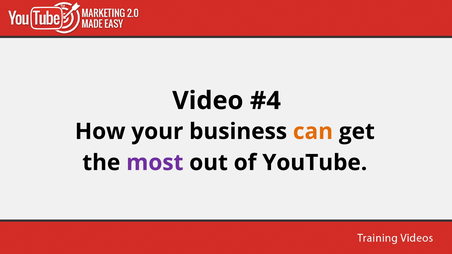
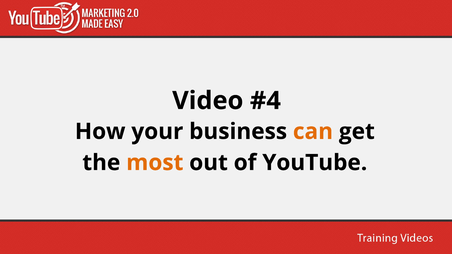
most colour: purple -> orange
